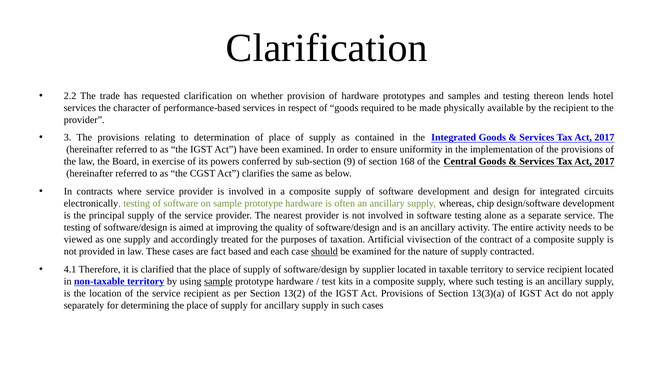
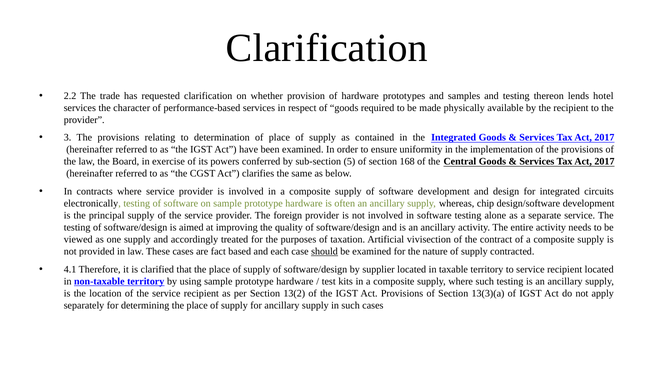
9: 9 -> 5
nearest: nearest -> foreign
sample at (218, 281) underline: present -> none
